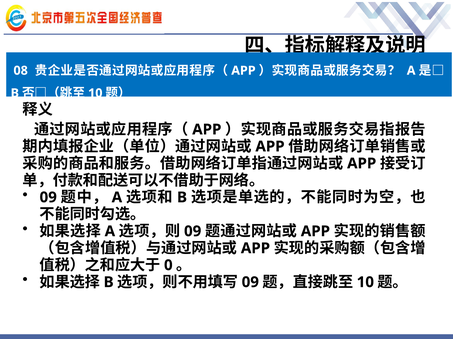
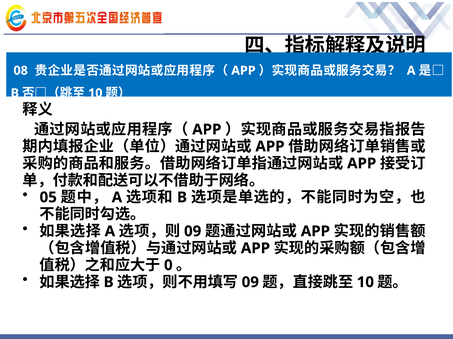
09 at (48, 198): 09 -> 05
